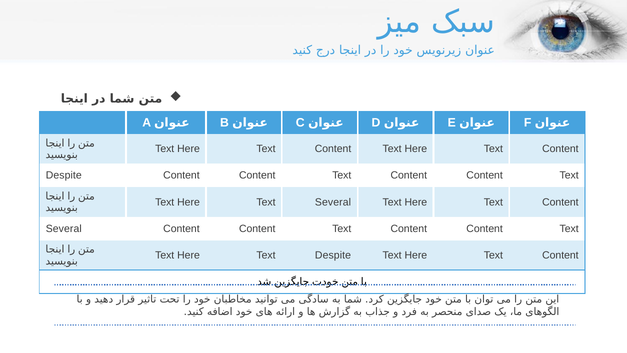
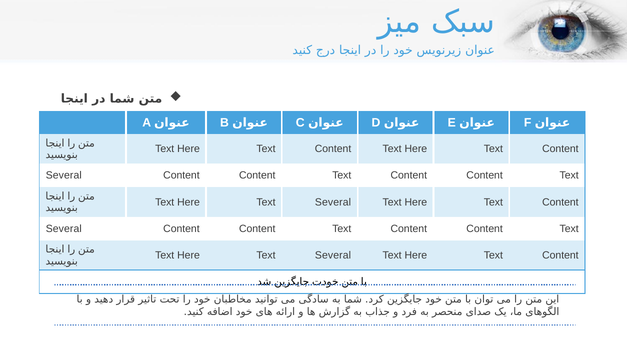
Despite at (64, 175): Despite -> Several
Despite at (333, 255): Despite -> Several
